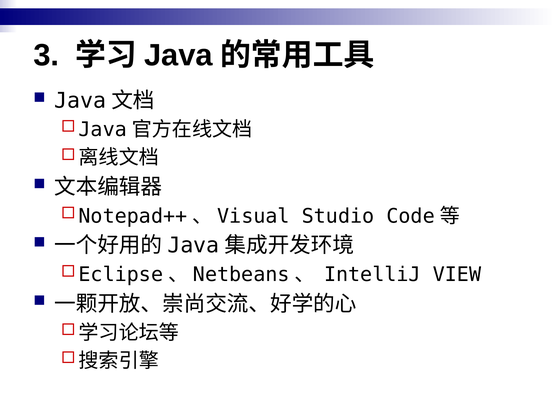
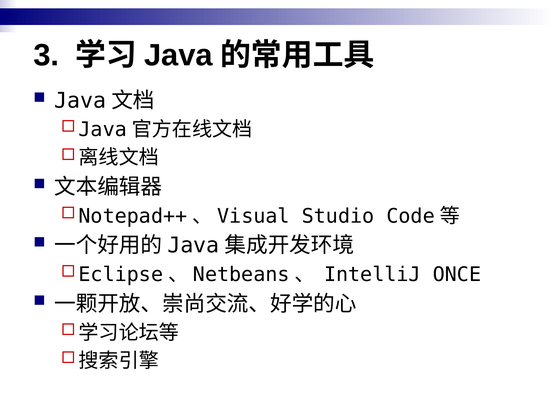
VIEW: VIEW -> ONCE
